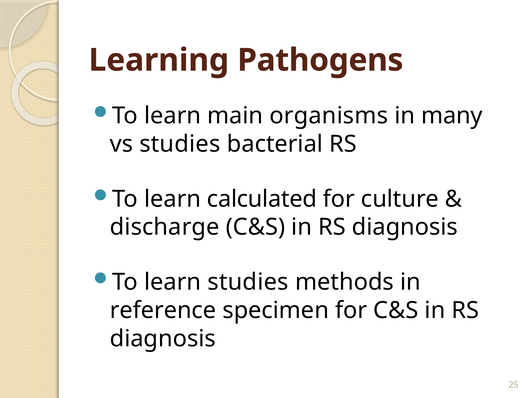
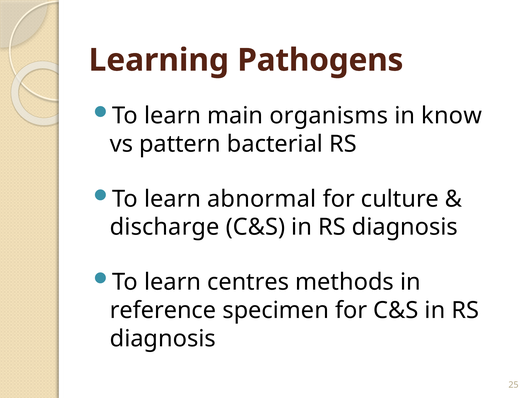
many: many -> know
vs studies: studies -> pattern
calculated: calculated -> abnormal
learn studies: studies -> centres
